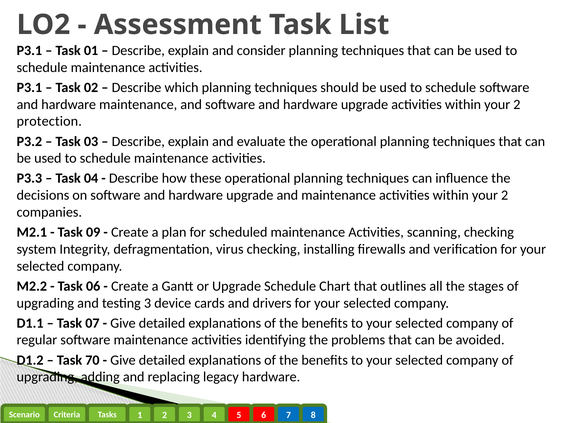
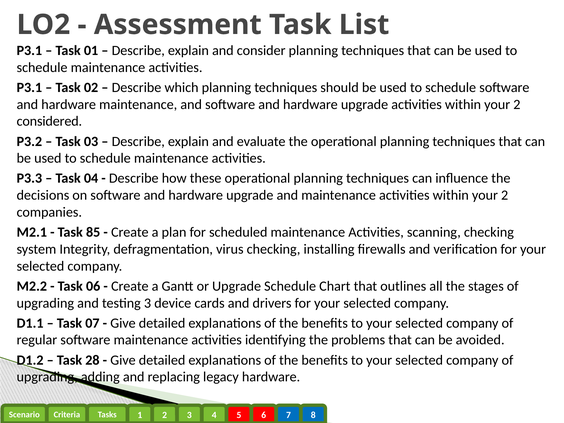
protection: protection -> considered
09: 09 -> 85
70: 70 -> 28
